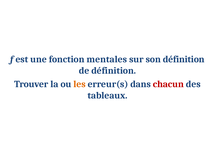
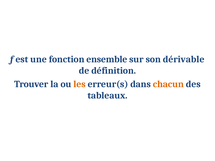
mentales: mentales -> ensemble
son définition: définition -> dérivable
chacun colour: red -> orange
